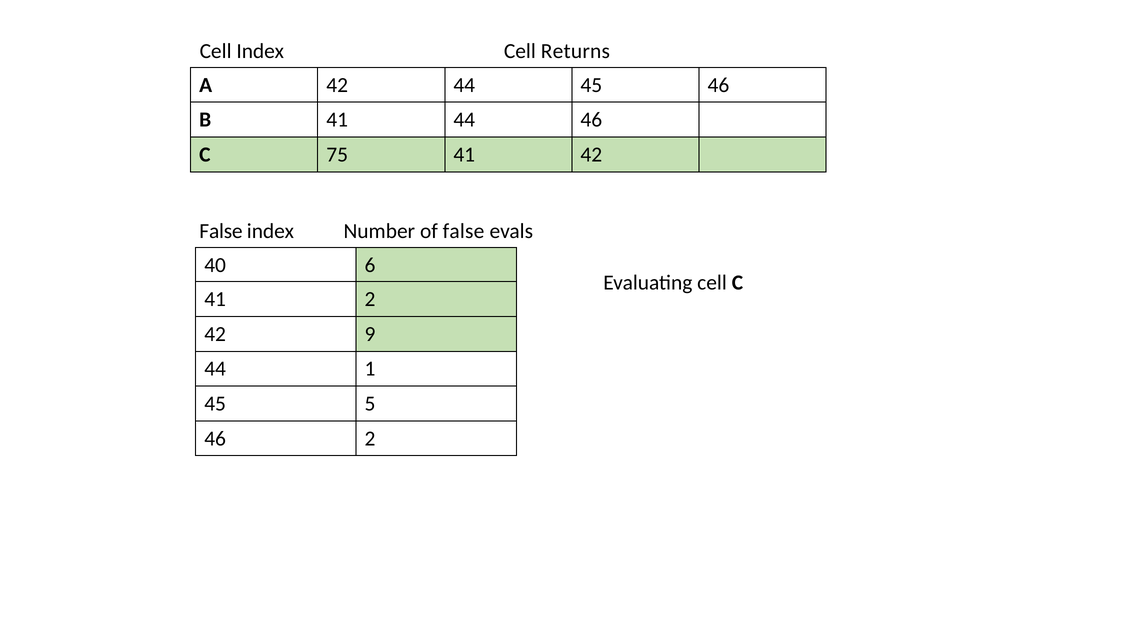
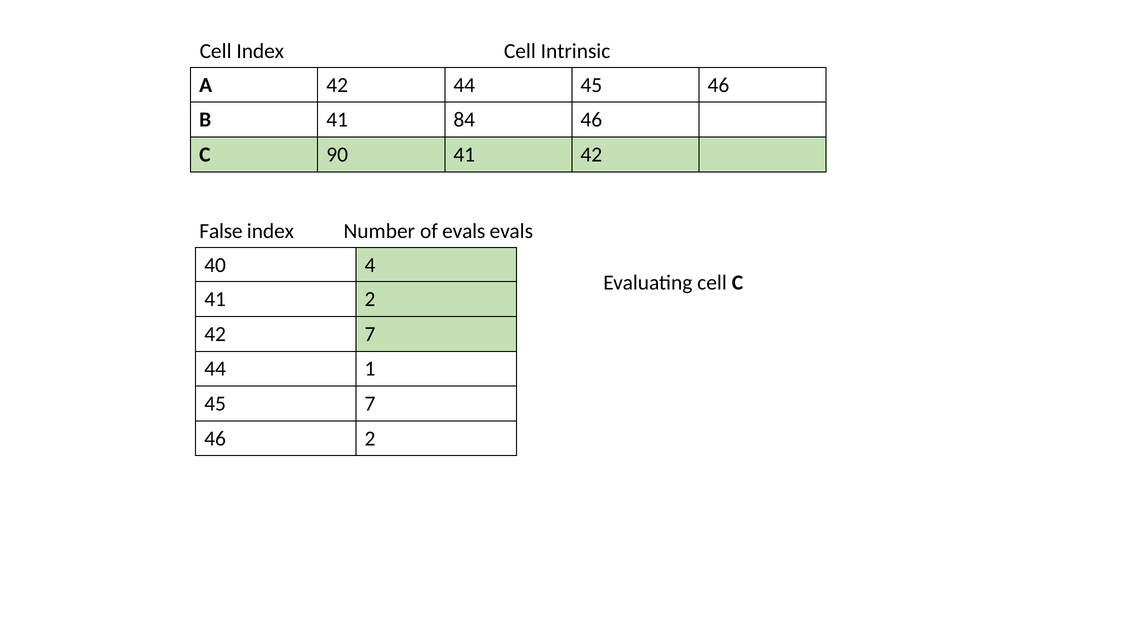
Returns: Returns -> Intrinsic
41 44: 44 -> 84
75: 75 -> 90
of false: false -> evals
6: 6 -> 4
42 9: 9 -> 7
45 5: 5 -> 7
